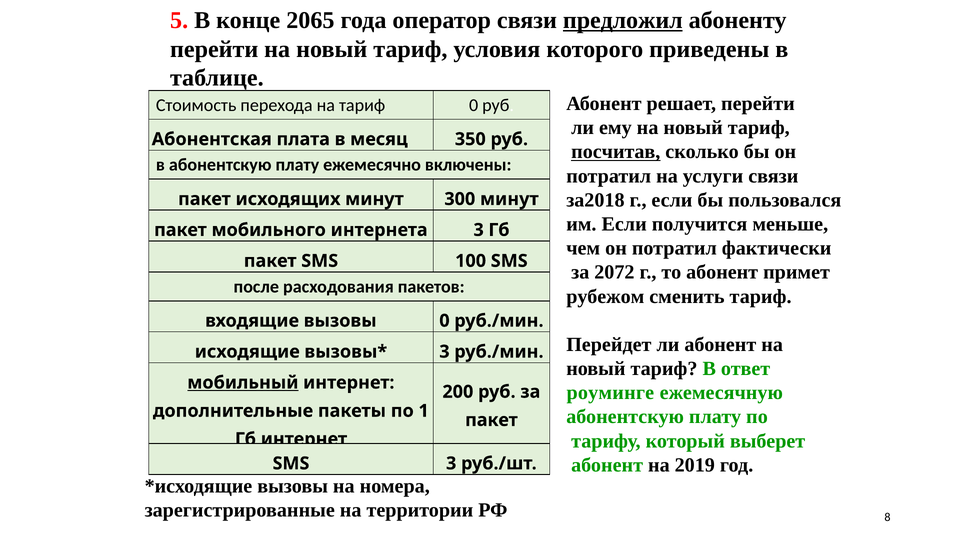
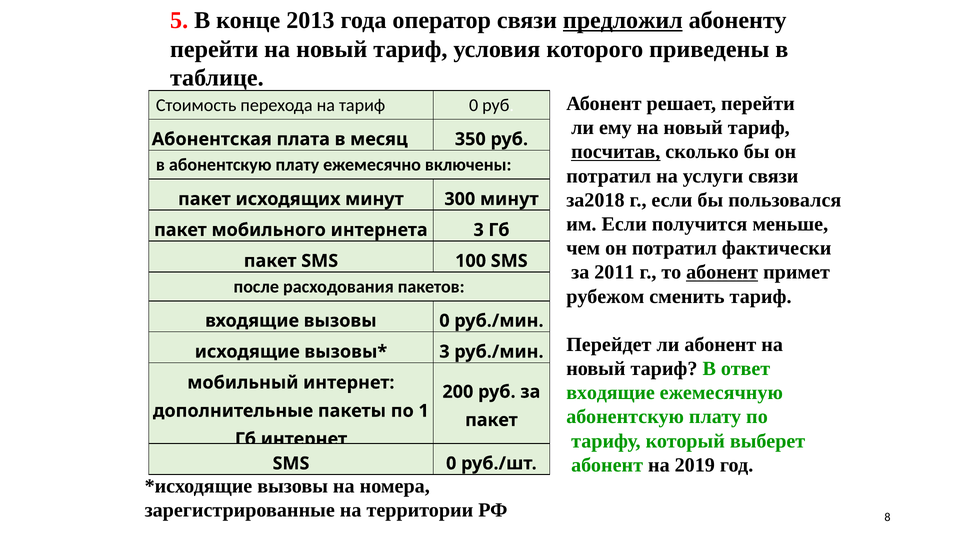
2065: 2065 -> 2013
2072: 2072 -> 2011
абонент at (722, 272) underline: none -> present
мобильный underline: present -> none
роуминге at (610, 393): роуминге -> входящие
SMS 3: 3 -> 0
